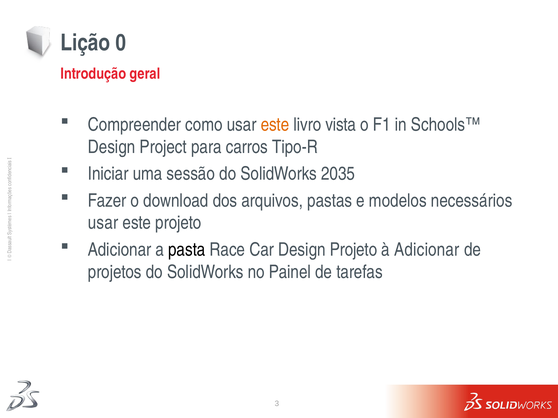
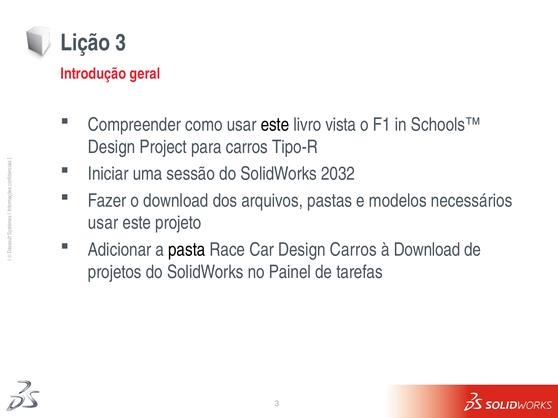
Lição 0: 0 -> 3
este at (275, 125) colour: orange -> black
2035: 2035 -> 2032
Design Projeto: Projeto -> Carros
à Adicionar: Adicionar -> Download
